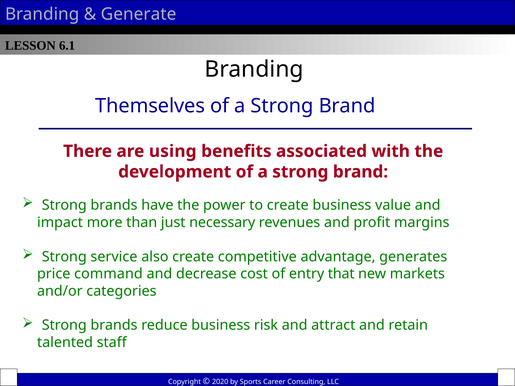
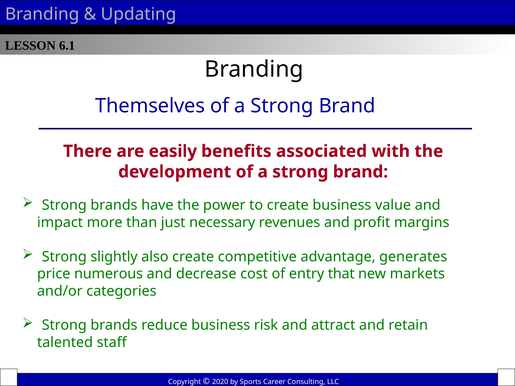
Generate: Generate -> Updating
using: using -> easily
service: service -> slightly
command: command -> numerous
